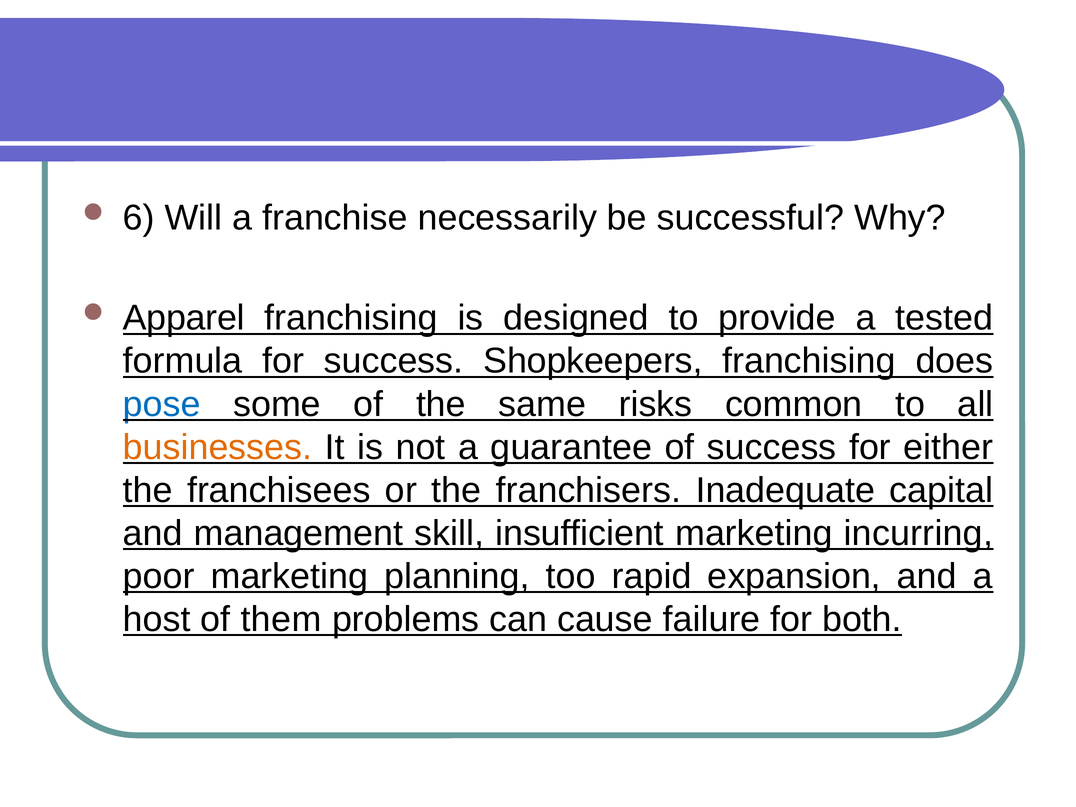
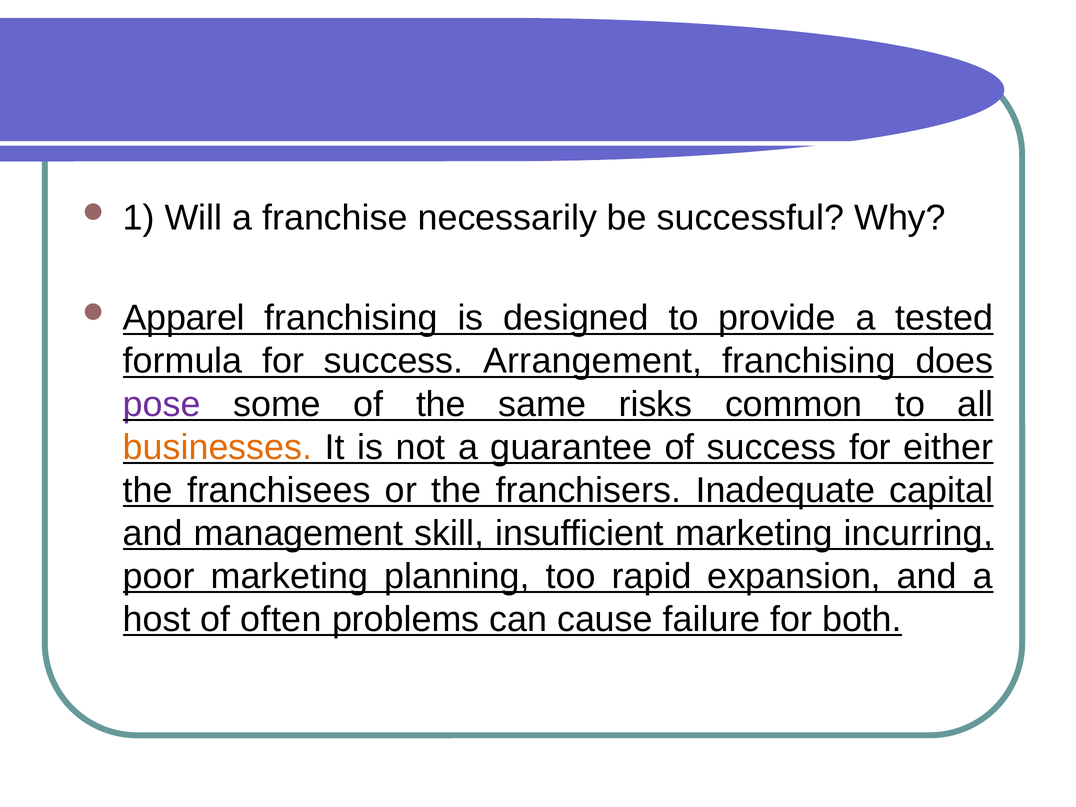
6: 6 -> 1
Shopkeepers: Shopkeepers -> Arrangement
pose colour: blue -> purple
them: them -> often
